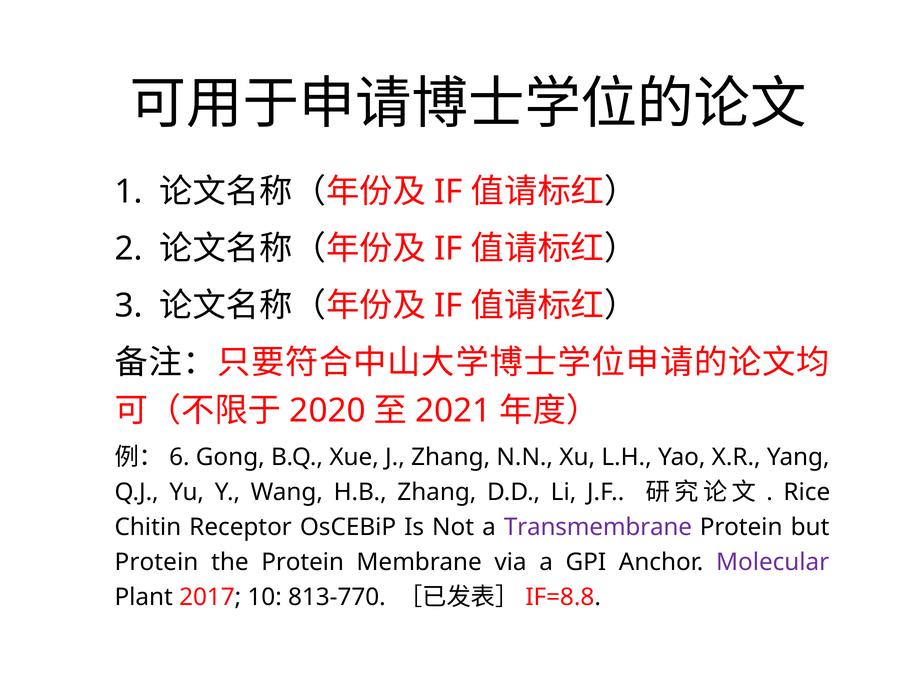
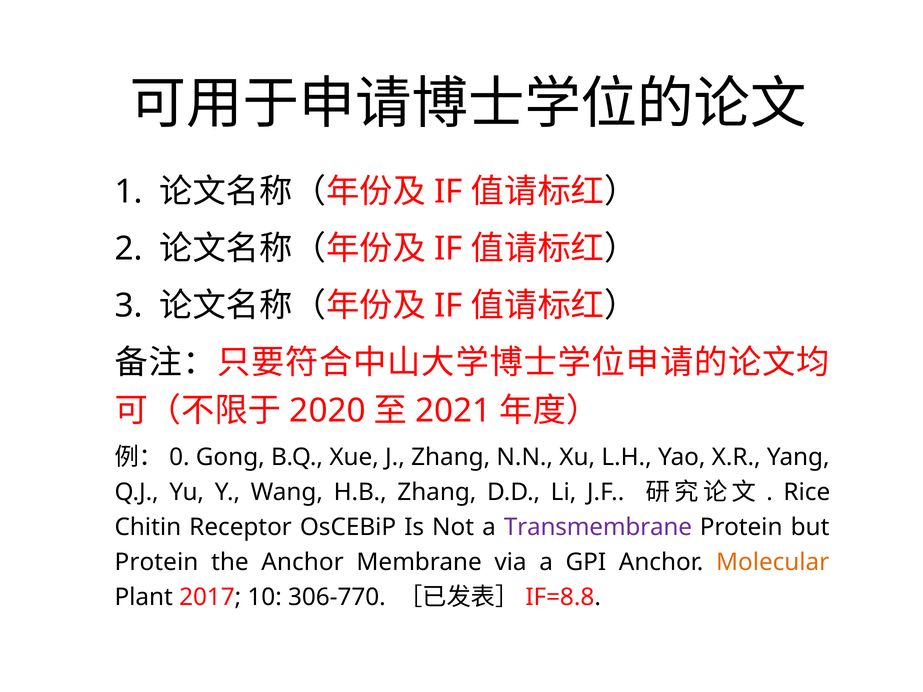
6: 6 -> 0
the Protein: Protein -> Anchor
Molecular colour: purple -> orange
813-770: 813-770 -> 306-770
